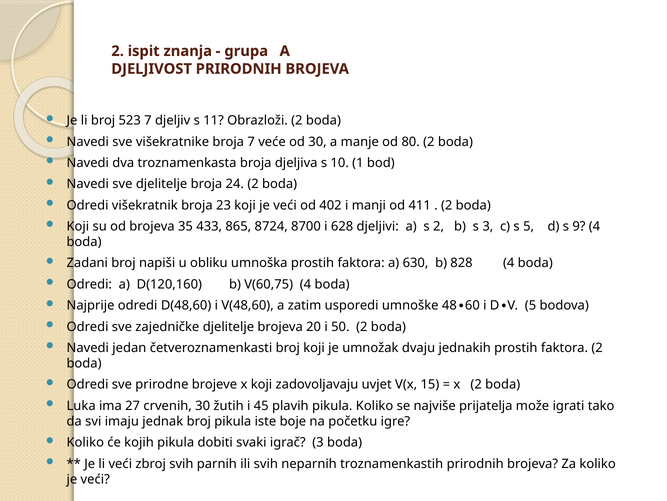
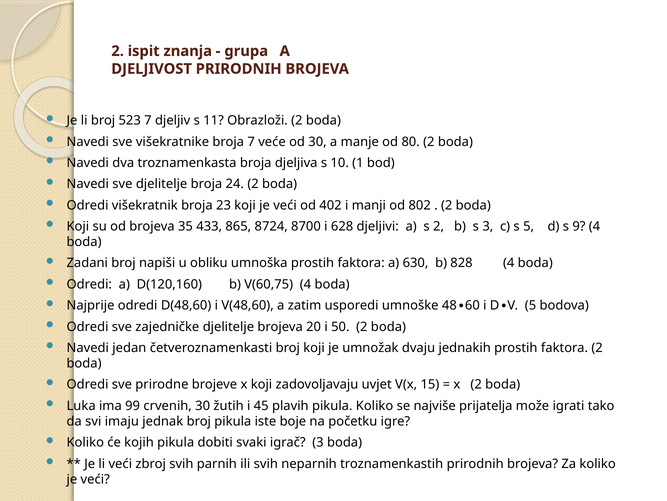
411: 411 -> 802
27: 27 -> 99
